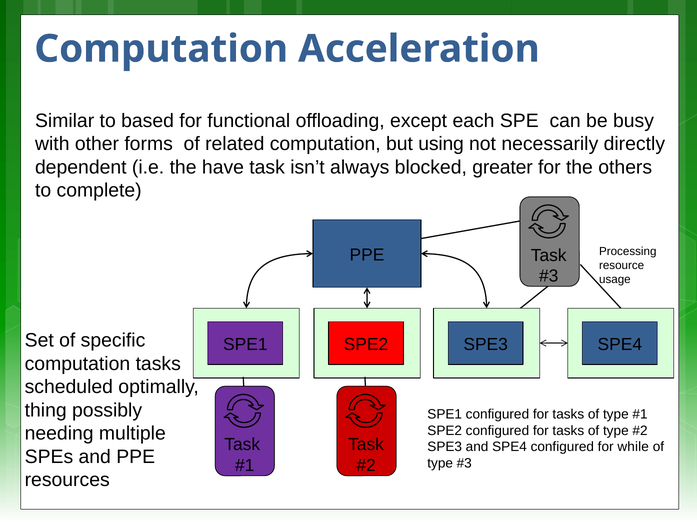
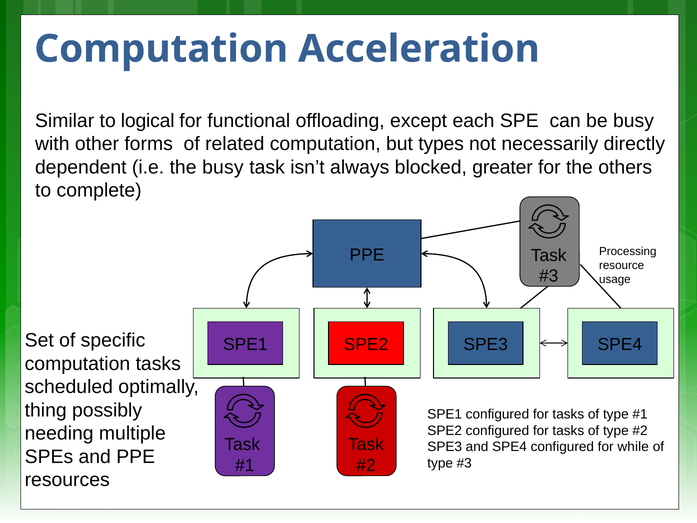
based: based -> logical
using: using -> types
the have: have -> busy
